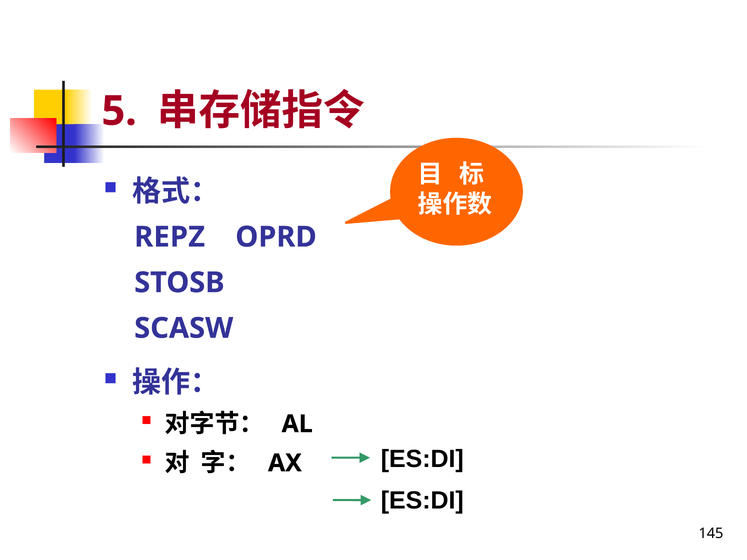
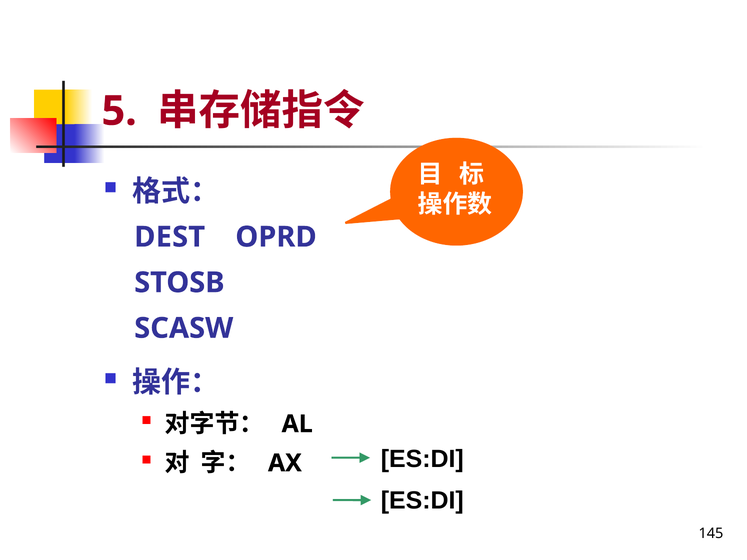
REPZ: REPZ -> DEST
